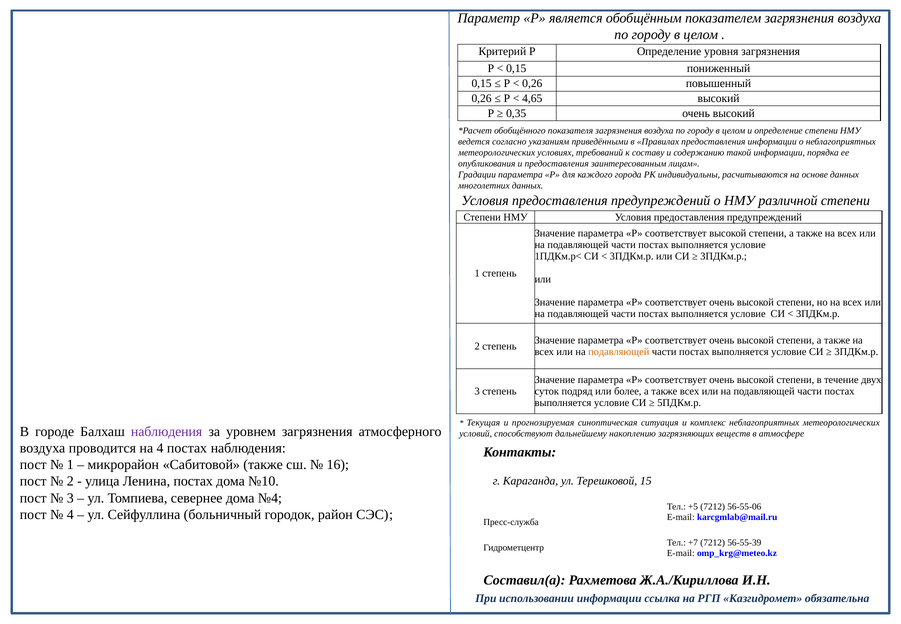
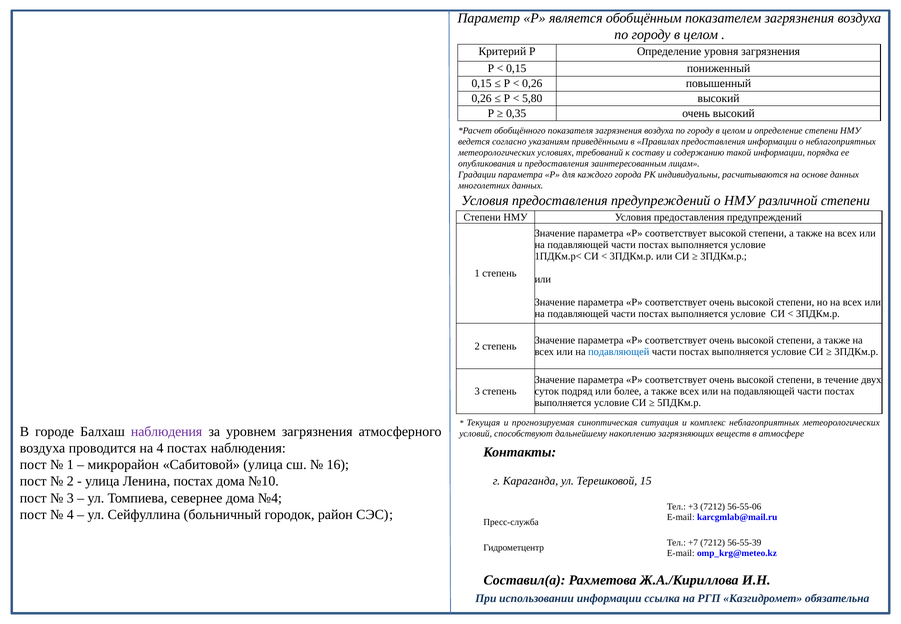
4,65: 4,65 -> 5,80
подавляющей at (619, 352) colour: orange -> blue
Сабитовой также: также -> улица
+5: +5 -> +3
